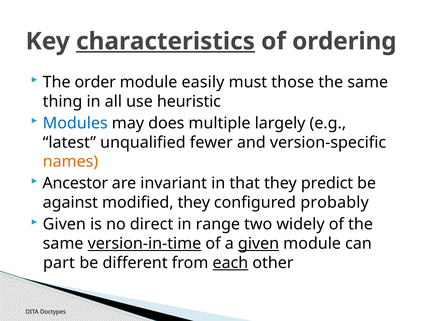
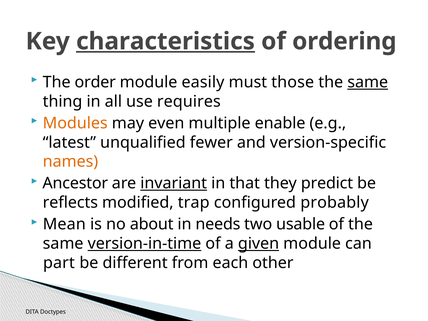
same at (368, 82) underline: none -> present
heuristic: heuristic -> requires
Modules colour: blue -> orange
does: does -> even
largely: largely -> enable
invariant underline: none -> present
against: against -> reflects
modified they: they -> trap
Given at (64, 224): Given -> Mean
direct: direct -> about
range: range -> needs
widely: widely -> usable
each underline: present -> none
